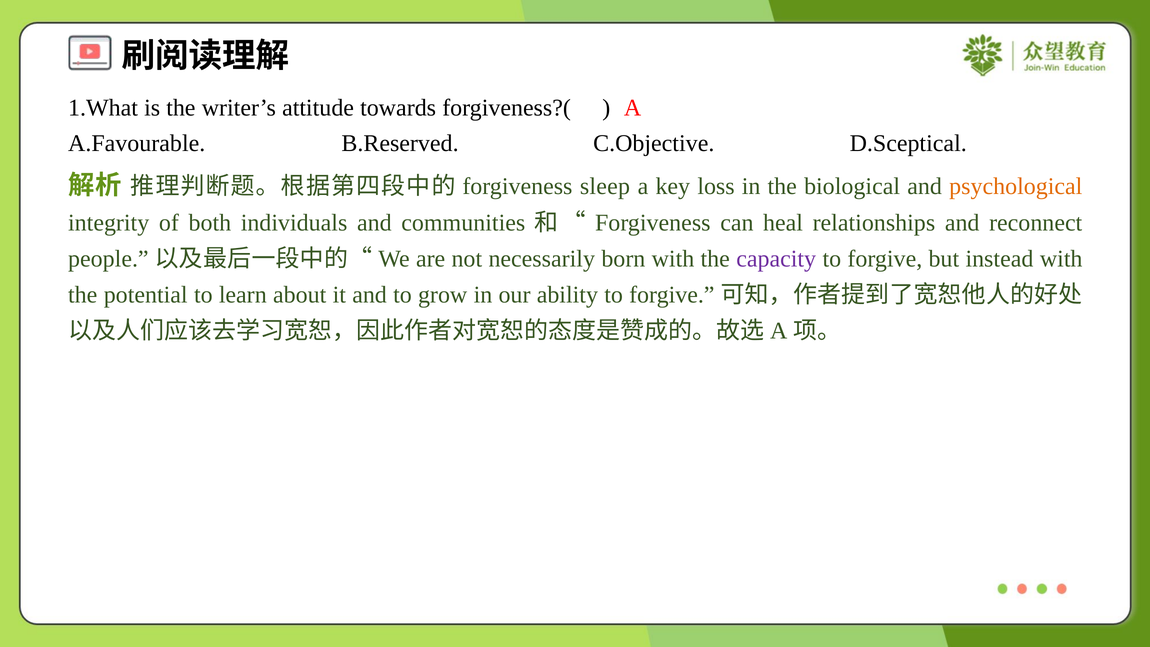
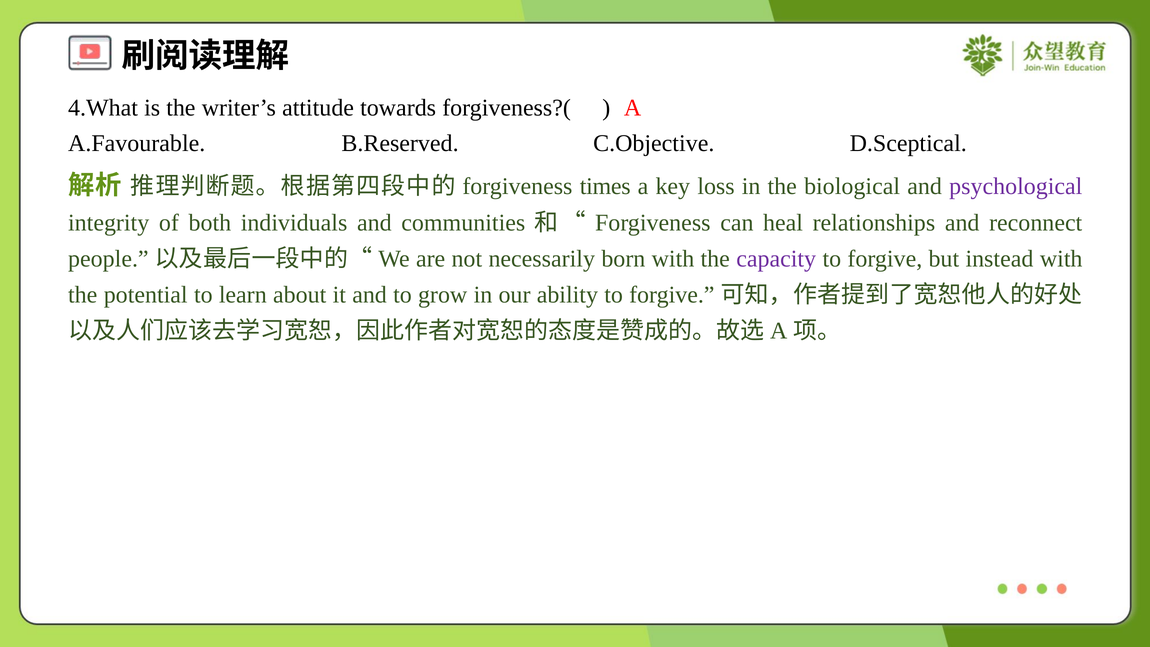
1.What: 1.What -> 4.What
sleep: sleep -> times
psychological colour: orange -> purple
